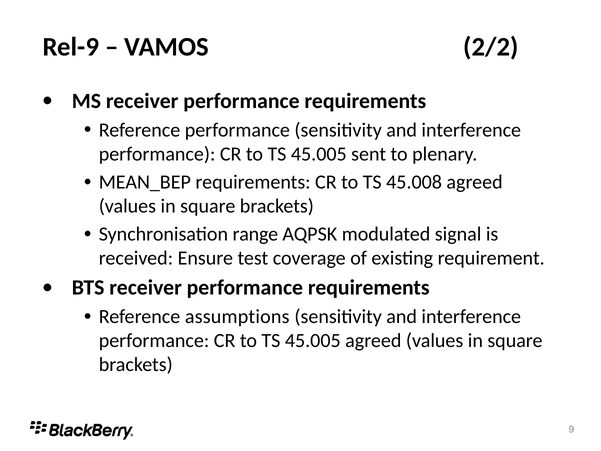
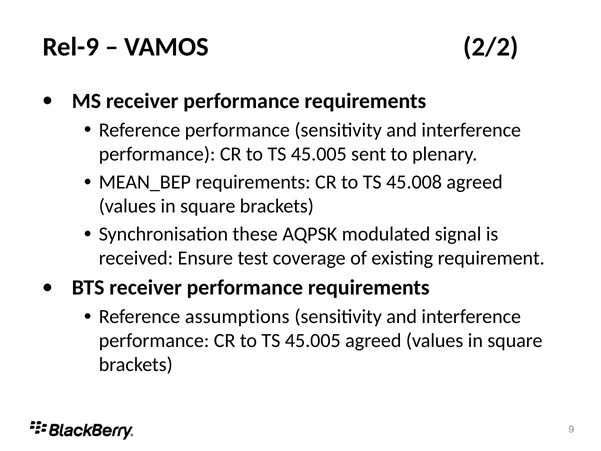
range: range -> these
